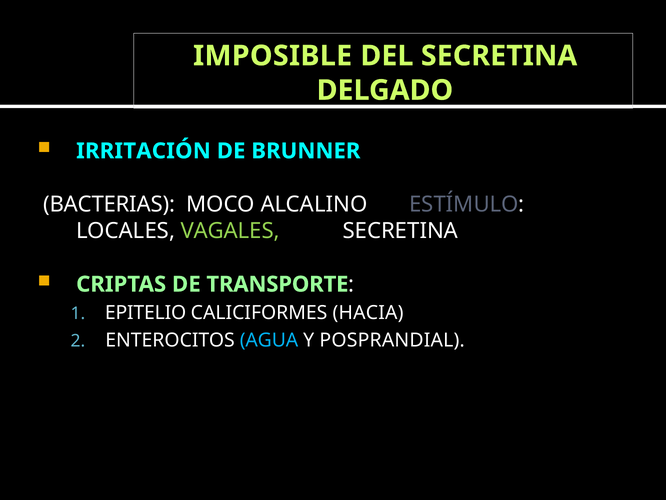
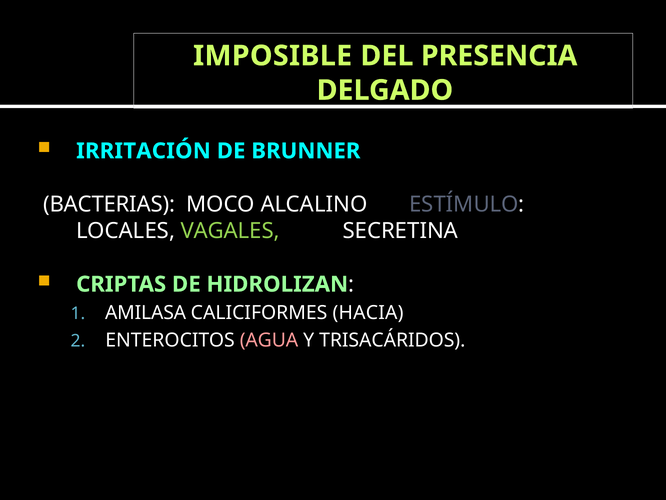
DEL SECRETINA: SECRETINA -> PRESENCIA
TRANSPORTE: TRANSPORTE -> HIDROLIZAN
EPITELIO: EPITELIO -> AMILASA
AGUA colour: light blue -> pink
POSPRANDIAL: POSPRANDIAL -> TRISACÁRIDOS
